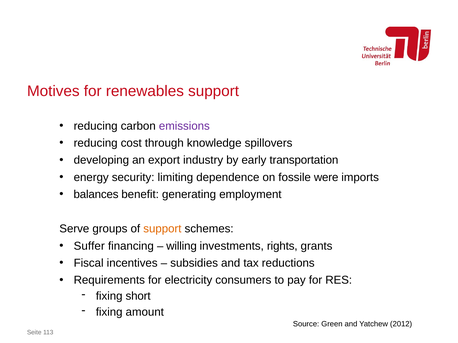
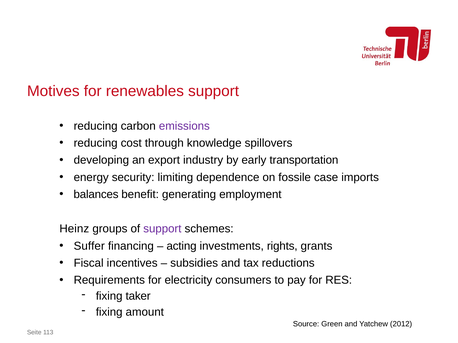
were: were -> case
Serve: Serve -> Heinz
support at (162, 229) colour: orange -> purple
willing: willing -> acting
short: short -> taker
